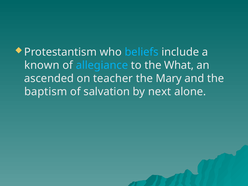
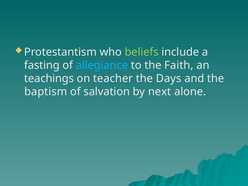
beliefs colour: light blue -> light green
known: known -> fasting
What: What -> Faith
ascended: ascended -> teachings
Mary: Mary -> Days
